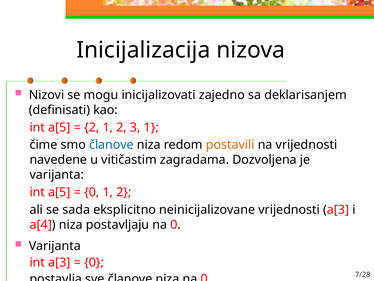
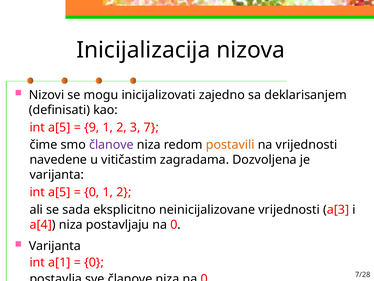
2 at (92, 127): 2 -> 9
3 1: 1 -> 7
članove at (111, 145) colour: blue -> purple
int a[3: a[3 -> a[1
